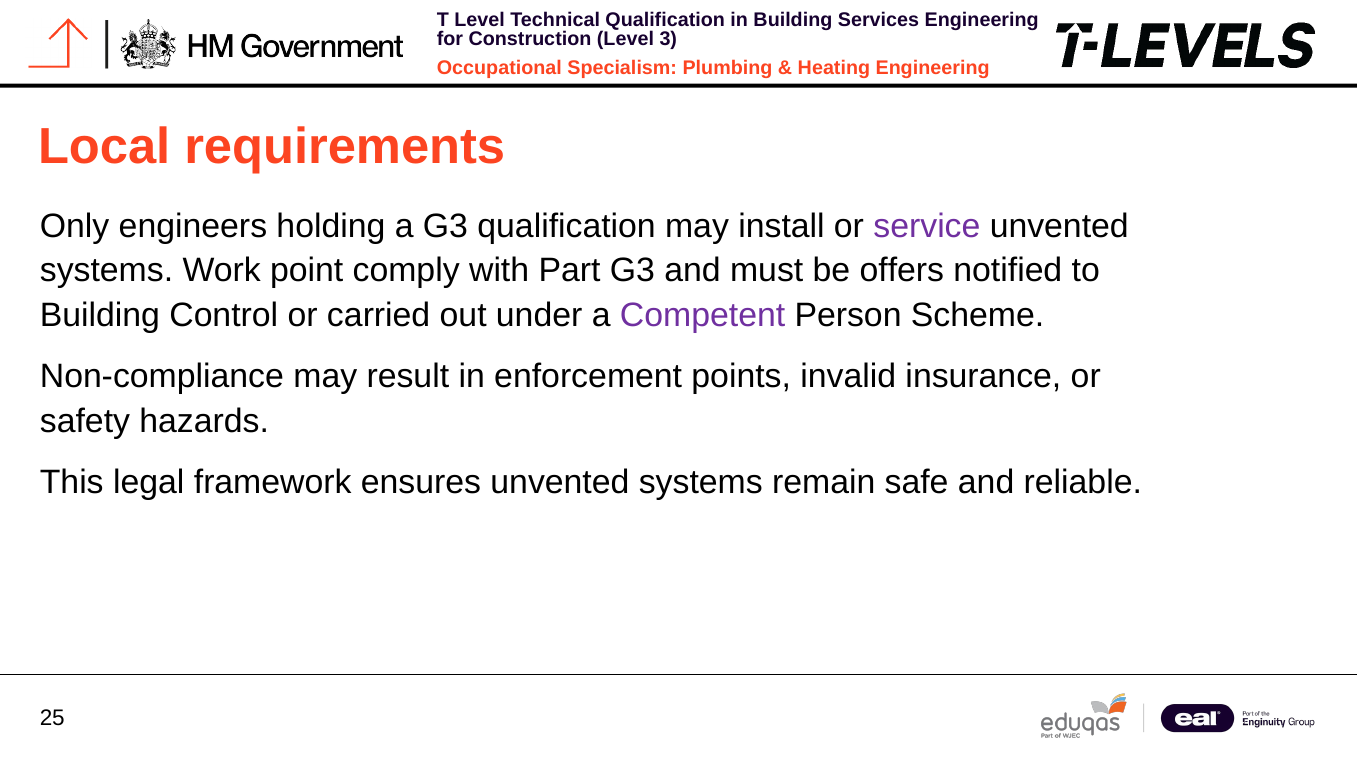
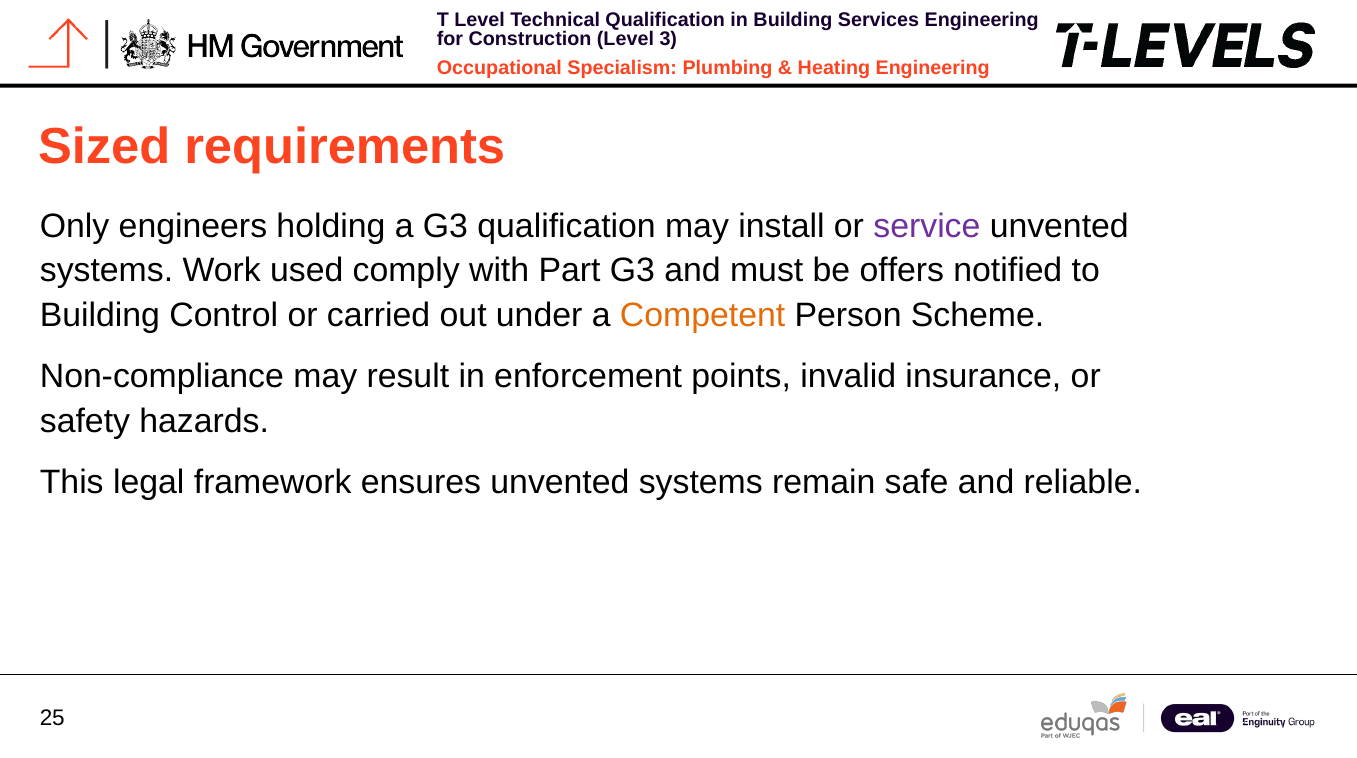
Local: Local -> Sized
point: point -> used
Competent colour: purple -> orange
